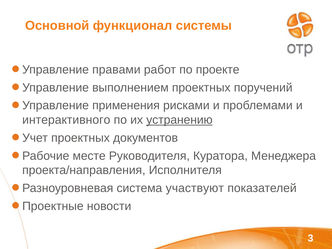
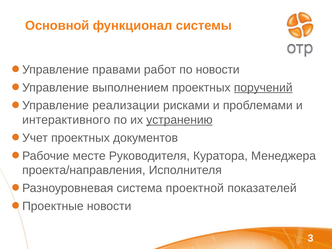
по проекте: проекте -> новости
поручений underline: none -> present
применения: применения -> реализации
участвуют: участвуют -> проектной
